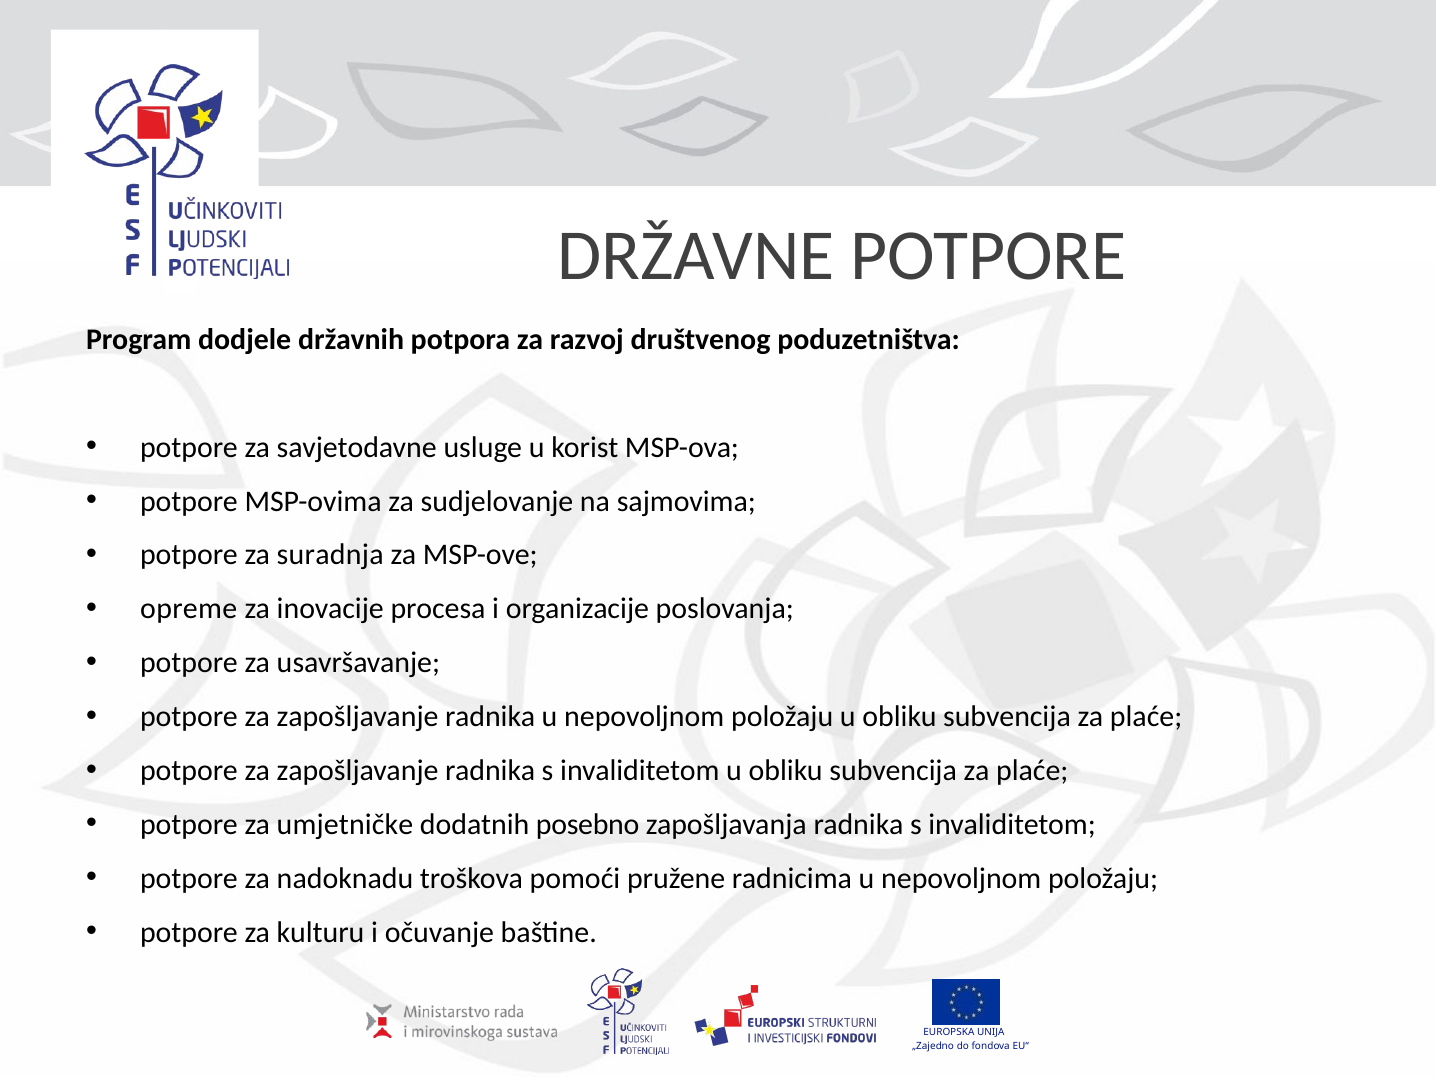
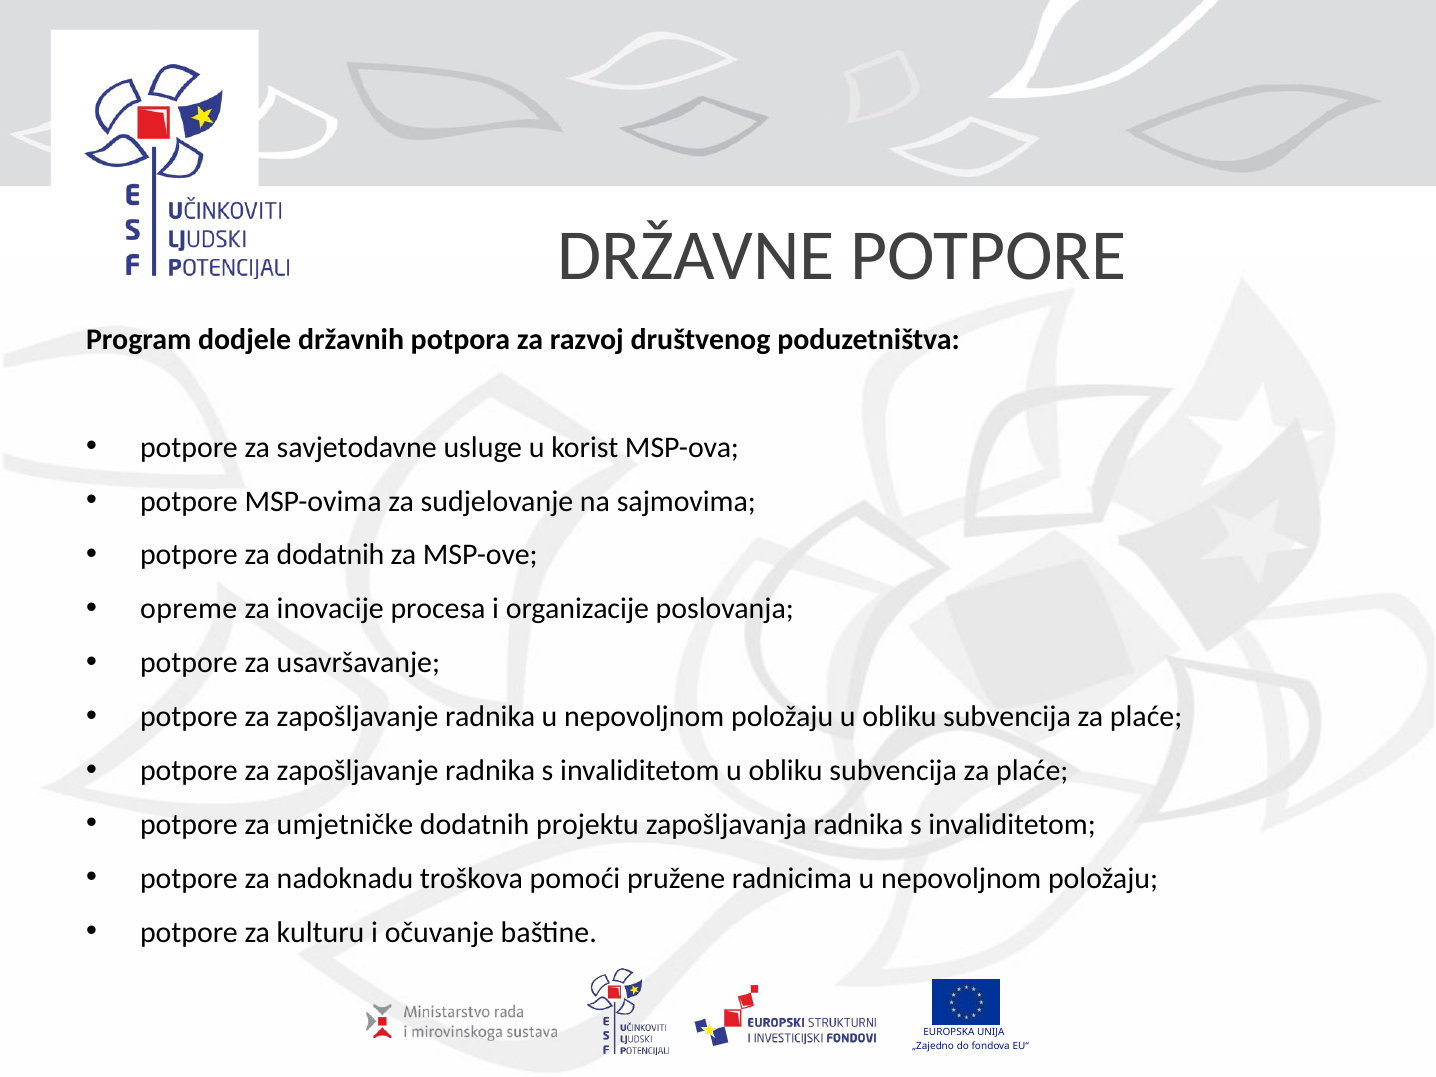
za suradnja: suradnja -> dodatnih
posebno: posebno -> projektu
